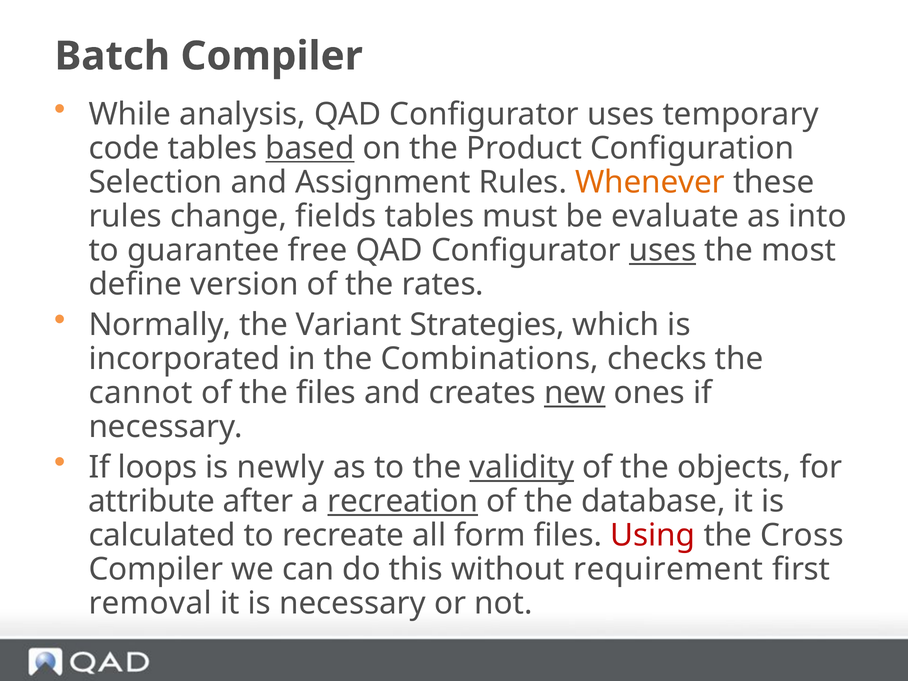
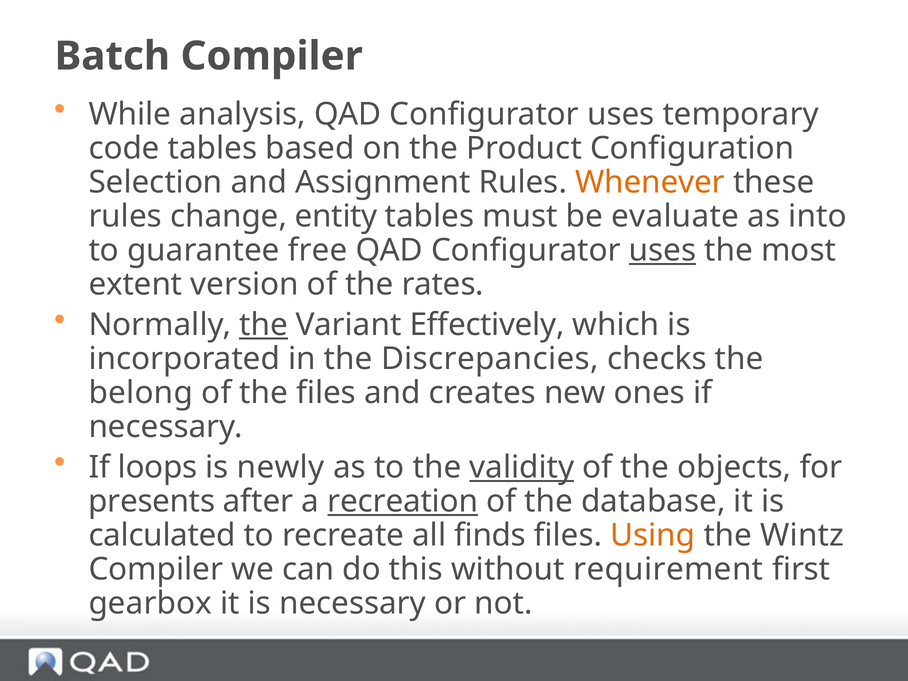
based underline: present -> none
fields: fields -> entity
define: define -> extent
the at (263, 325) underline: none -> present
Strategies: Strategies -> Effectively
Combinations: Combinations -> Discrepancies
cannot: cannot -> belong
new underline: present -> none
attribute: attribute -> presents
form: form -> finds
Using colour: red -> orange
Cross: Cross -> Wintz
removal: removal -> gearbox
